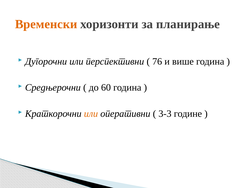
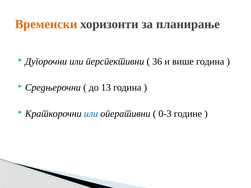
76: 76 -> 36
60: 60 -> 13
или at (91, 114) colour: orange -> blue
3-3: 3-3 -> 0-3
